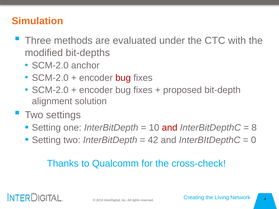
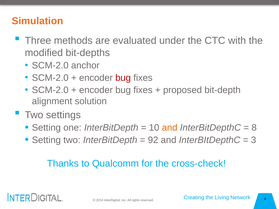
and at (170, 128) colour: red -> orange
42: 42 -> 92
0: 0 -> 3
